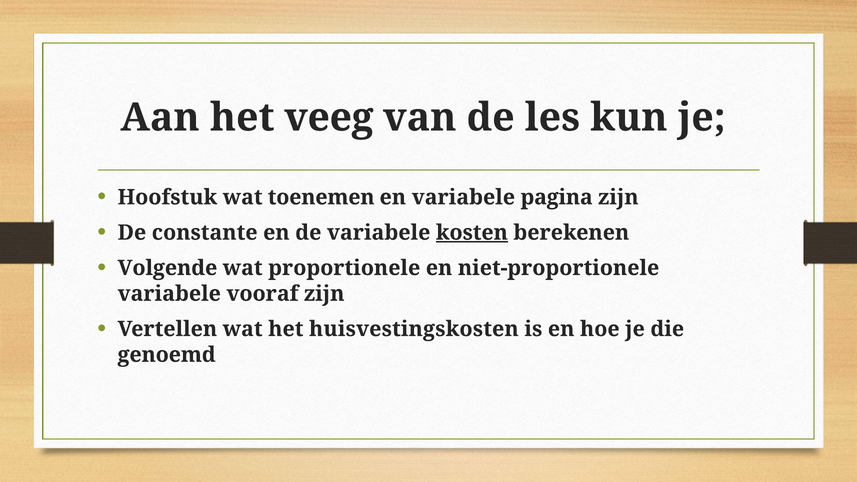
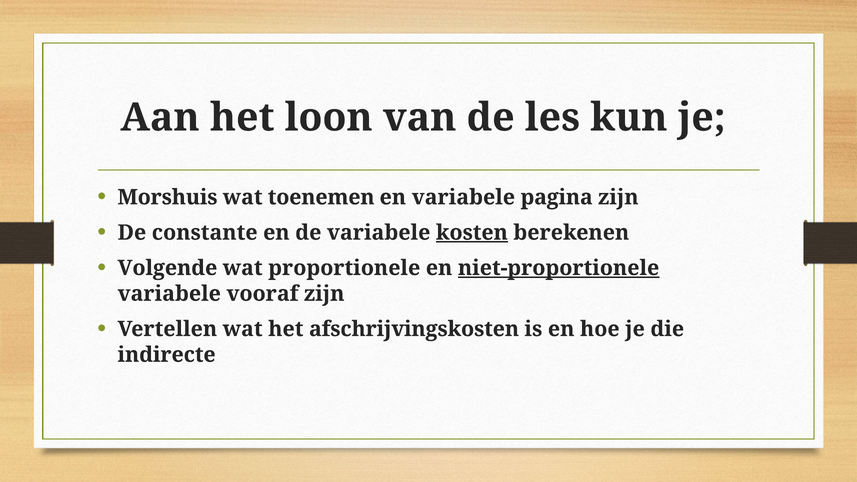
veeg: veeg -> loon
Hoofstuk: Hoofstuk -> Morshuis
niet-proportionele underline: none -> present
huisvestingskosten: huisvestingskosten -> afschrijvingskosten
genoemd: genoemd -> indirecte
